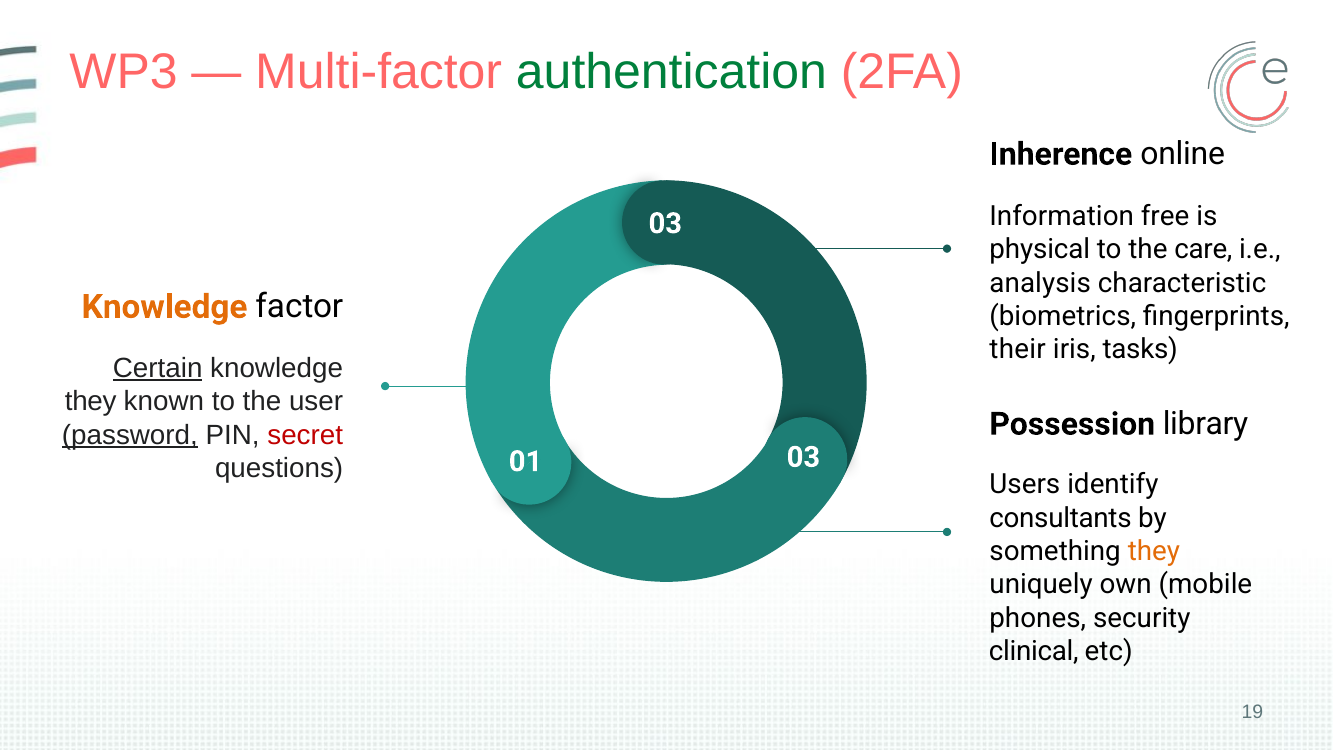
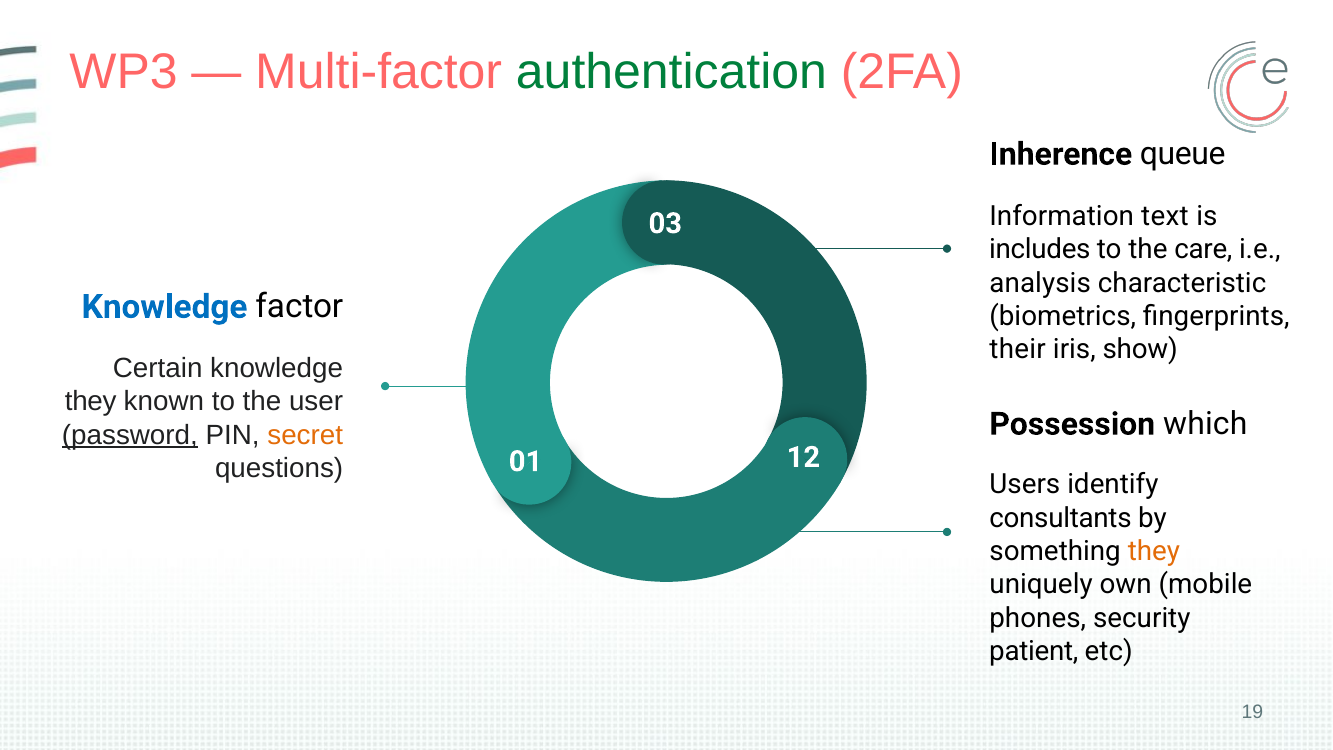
online: online -> queue
free: free -> text
physical: physical -> includes
Knowledge at (165, 307) colour: orange -> blue
tasks: tasks -> show
Certain underline: present -> none
library: library -> which
secret colour: red -> orange
01 03: 03 -> 12
clinical: clinical -> patient
